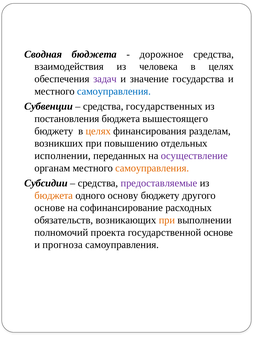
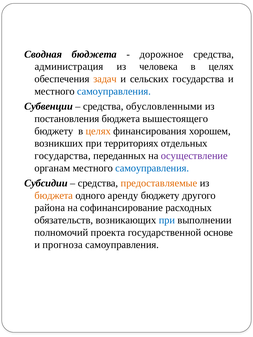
взаимодействия: взаимодействия -> администрация
задач colour: purple -> orange
значение: значение -> сельских
государственных: государственных -> обусловленными
разделам: разделам -> хорошем
повышению: повышению -> территориях
исполнении at (63, 156): исполнении -> государства
самоуправления at (152, 168) colour: orange -> blue
предоставляемые colour: purple -> orange
основу: основу -> аренду
основе at (50, 208): основе -> района
при at (167, 220) colour: orange -> blue
